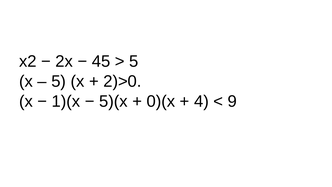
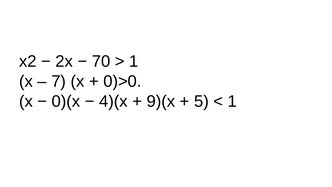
45: 45 -> 70
5 at (134, 61): 5 -> 1
5 at (59, 81): 5 -> 7
2)>0: 2)>0 -> 0)>0
1)(x: 1)(x -> 0)(x
5)(x: 5)(x -> 4)(x
0)(x: 0)(x -> 9)(x
4: 4 -> 5
9 at (232, 101): 9 -> 1
